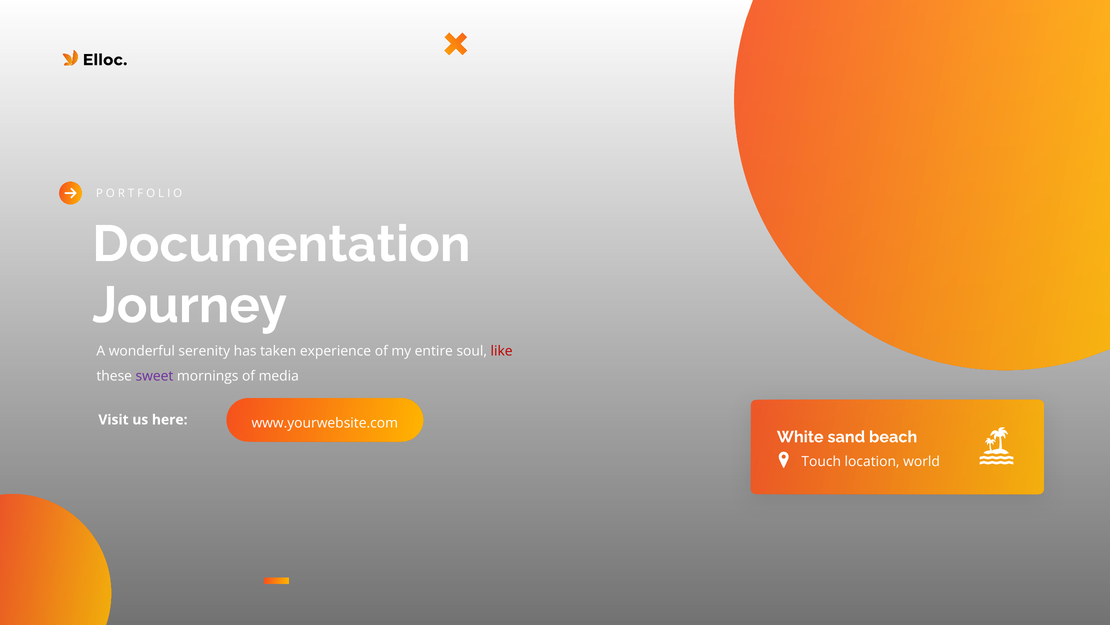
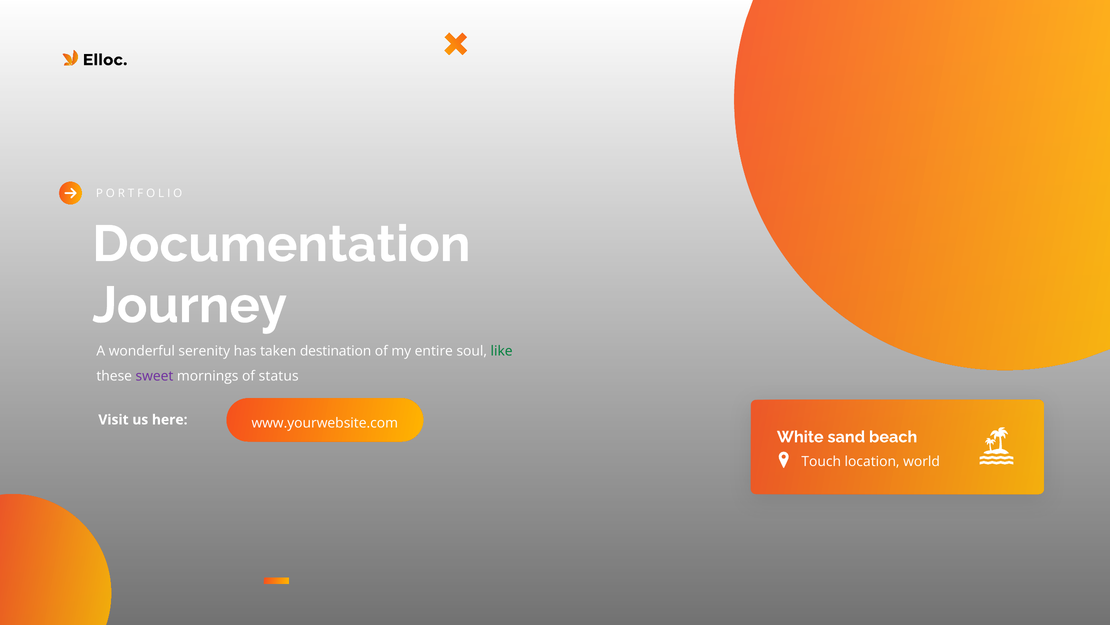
experience: experience -> destination
like colour: red -> green
media: media -> status
